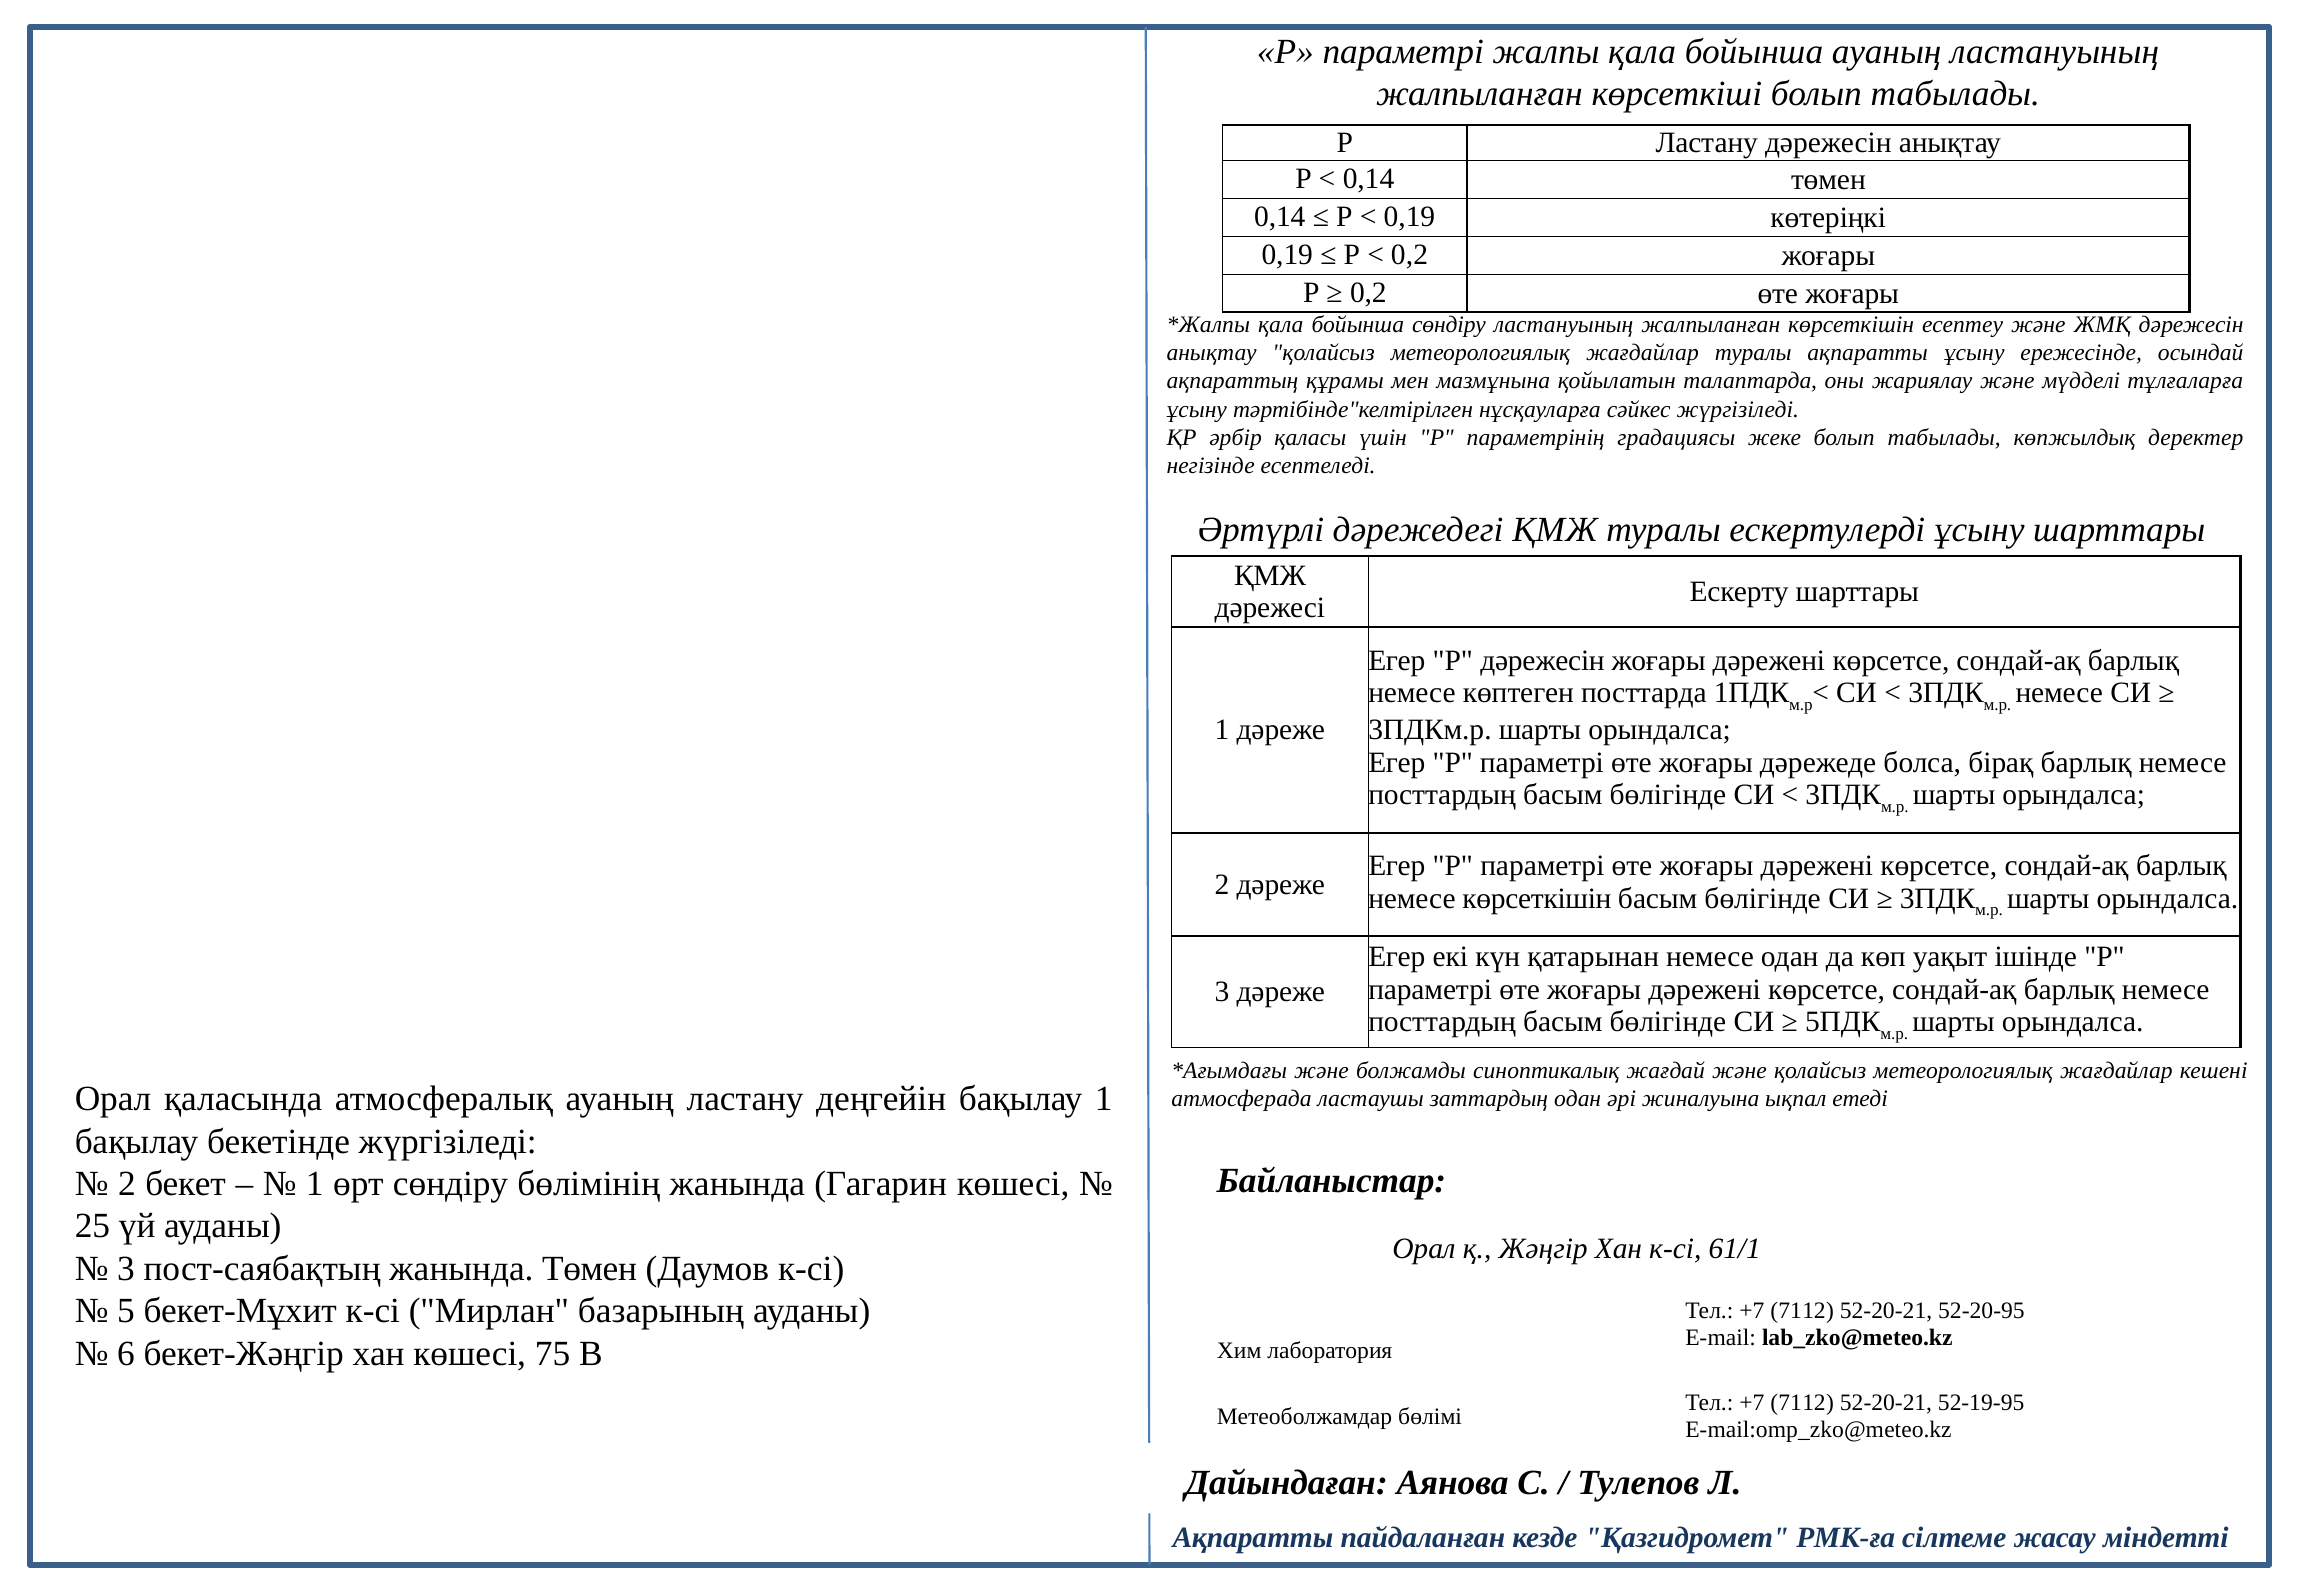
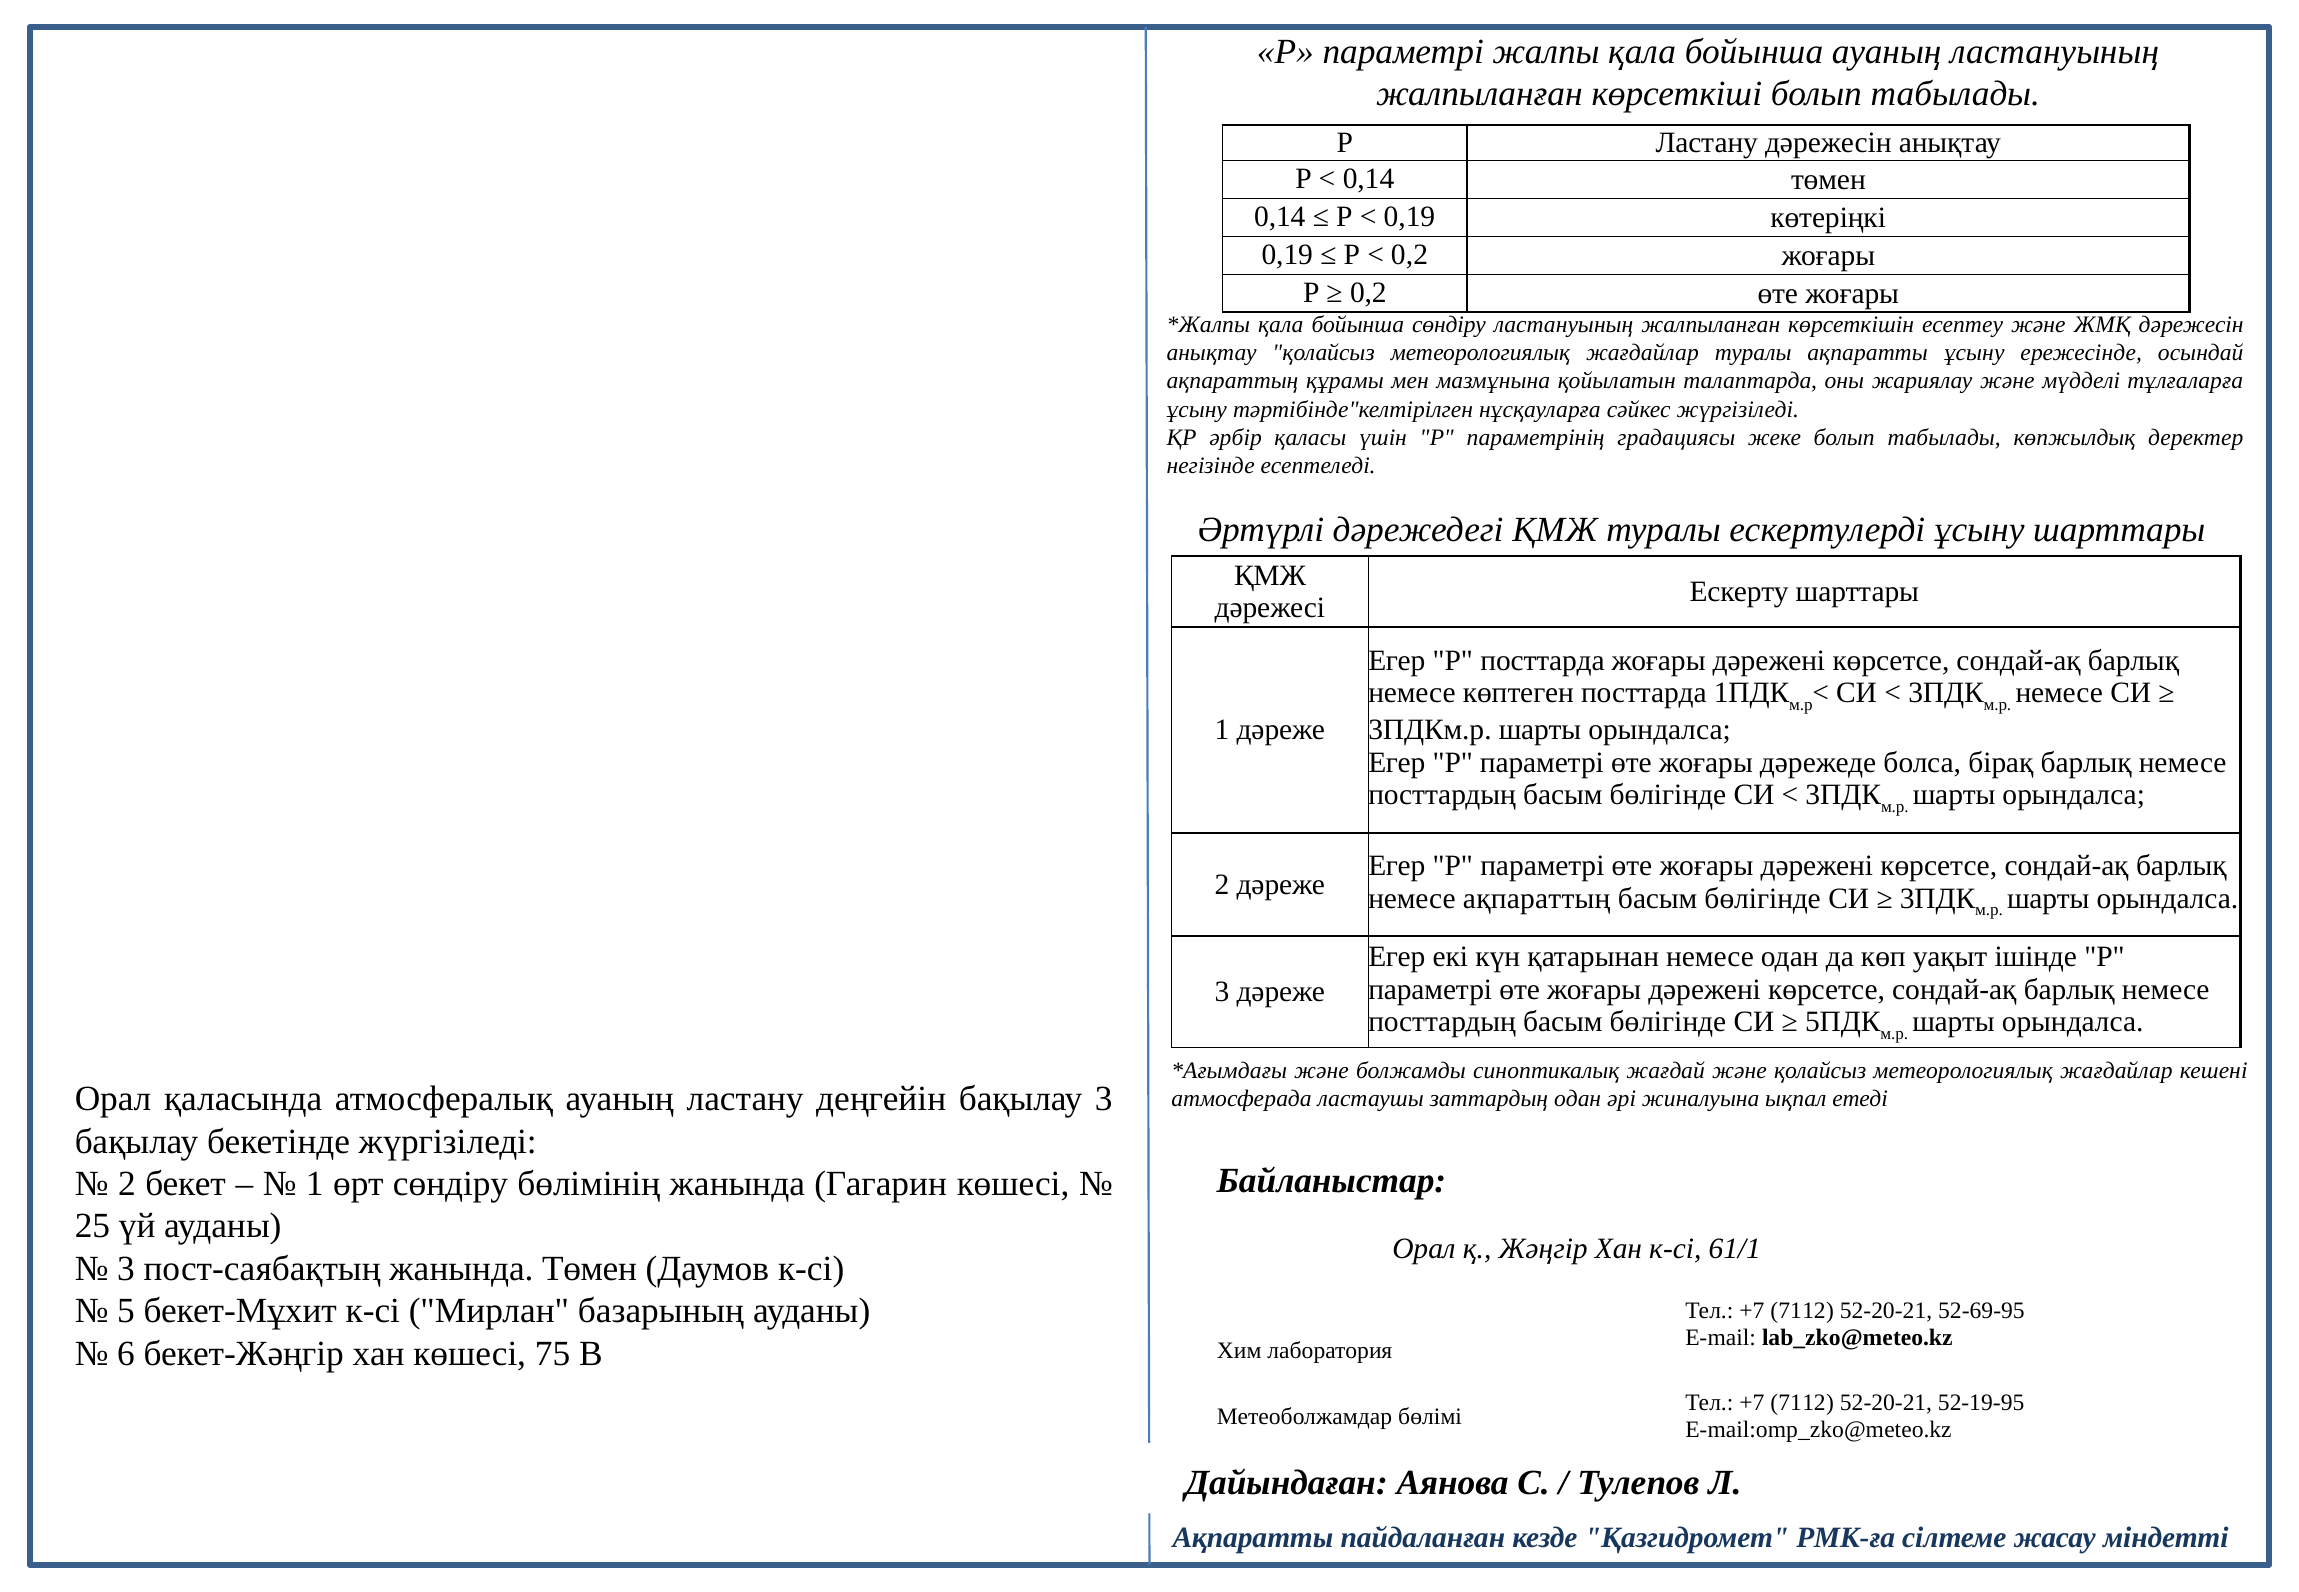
Р дәрежесін: дәрежесін -> посттарда
немесе көрсеткішін: көрсеткішін -> ақпараттың
бақылау 1: 1 -> 3
52-20-95: 52-20-95 -> 52-69-95
